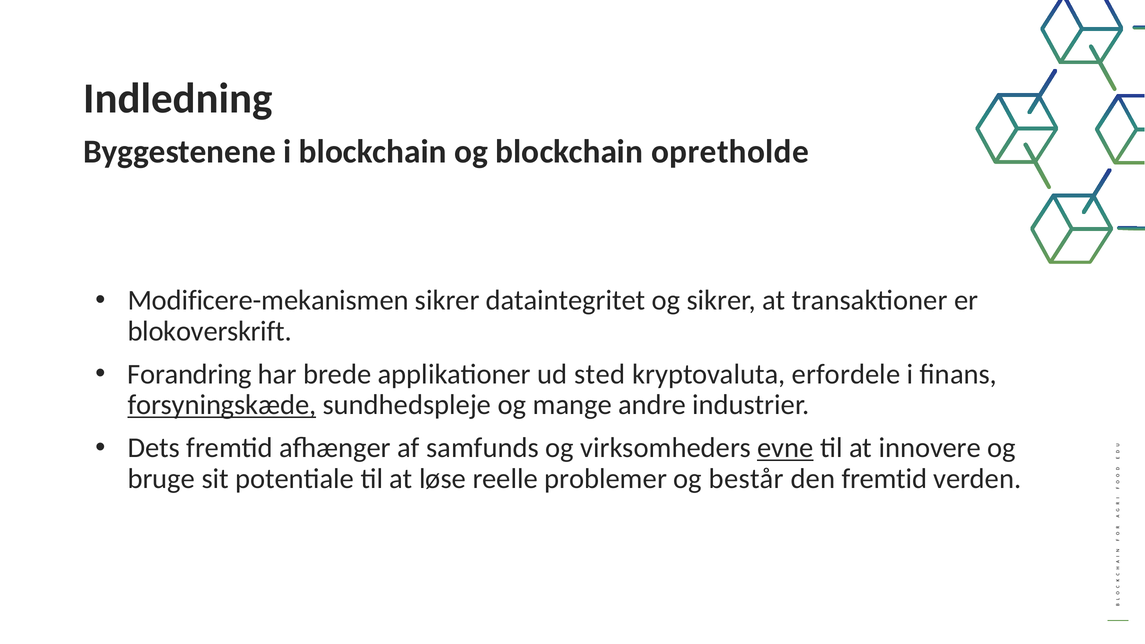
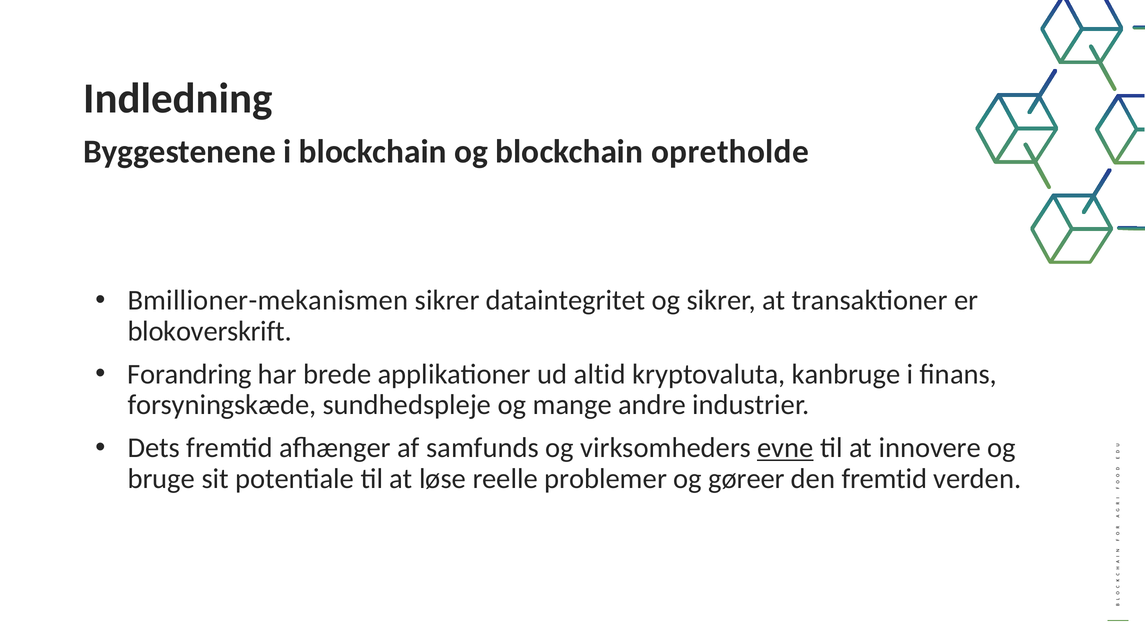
Modificere-mekanismen: Modificere-mekanismen -> Bmillioner-mekanismen
sted: sted -> altid
erfordele: erfordele -> kanbruge
forsyningskæde underline: present -> none
består: består -> gøreer
